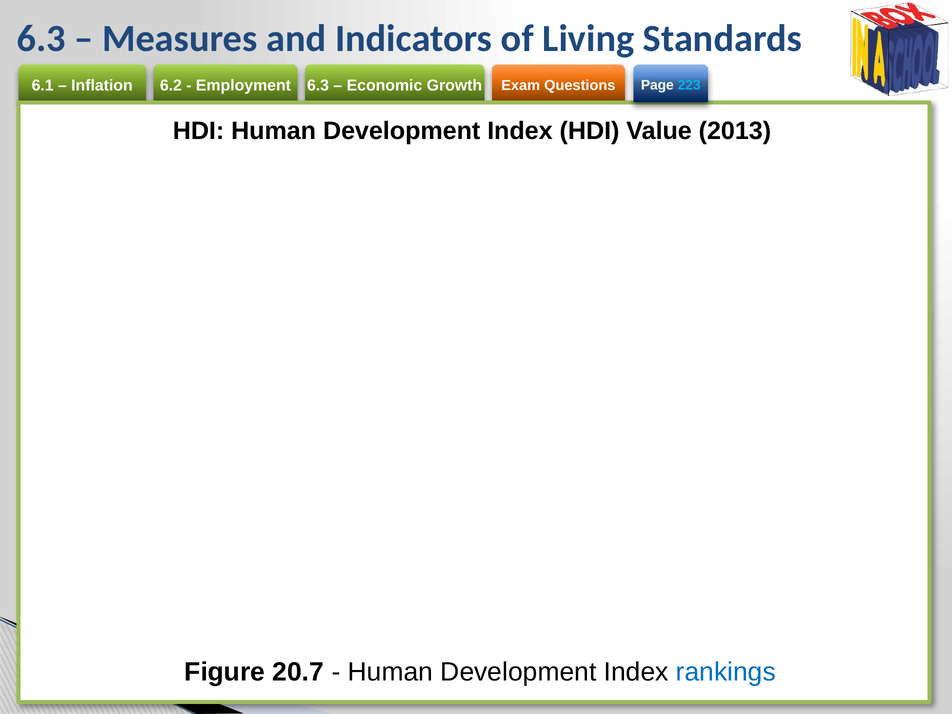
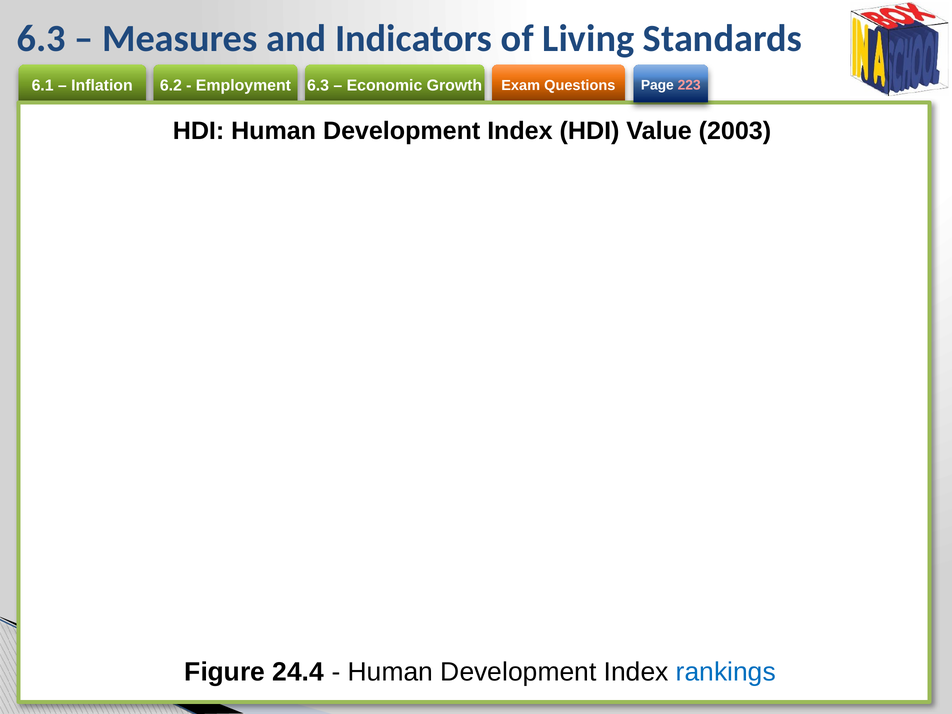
223 colour: light blue -> pink
2013: 2013 -> 2003
20.7: 20.7 -> 24.4
